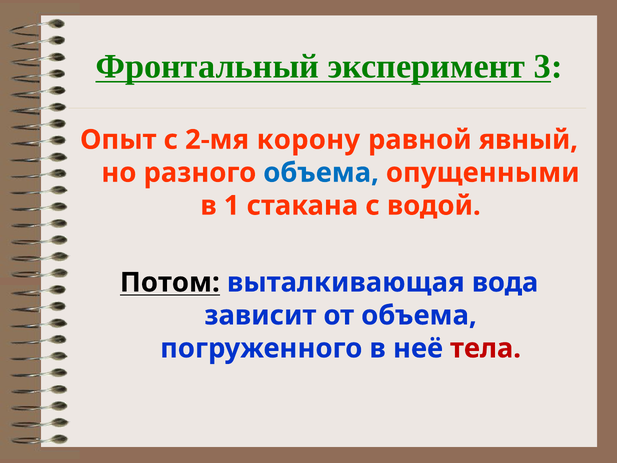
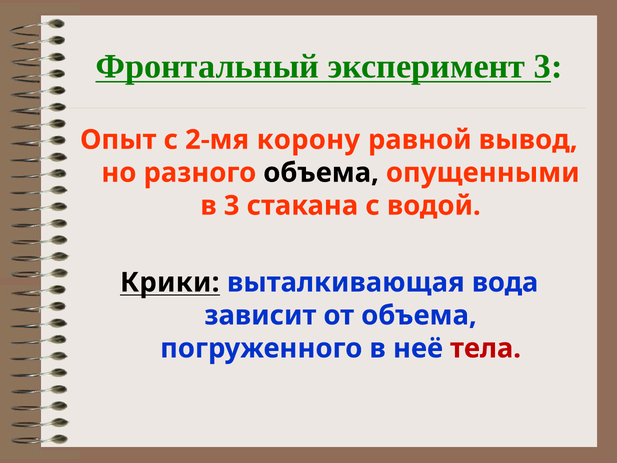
явный: явный -> вывод
объема at (321, 173) colour: blue -> black
в 1: 1 -> 3
Потом: Потом -> Крики
